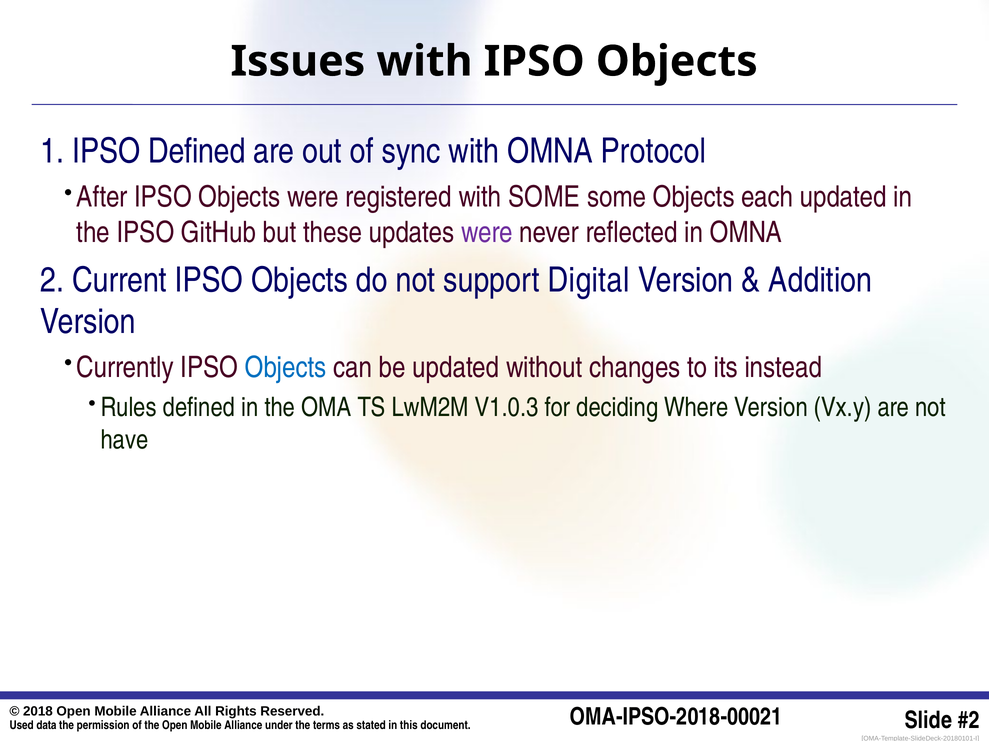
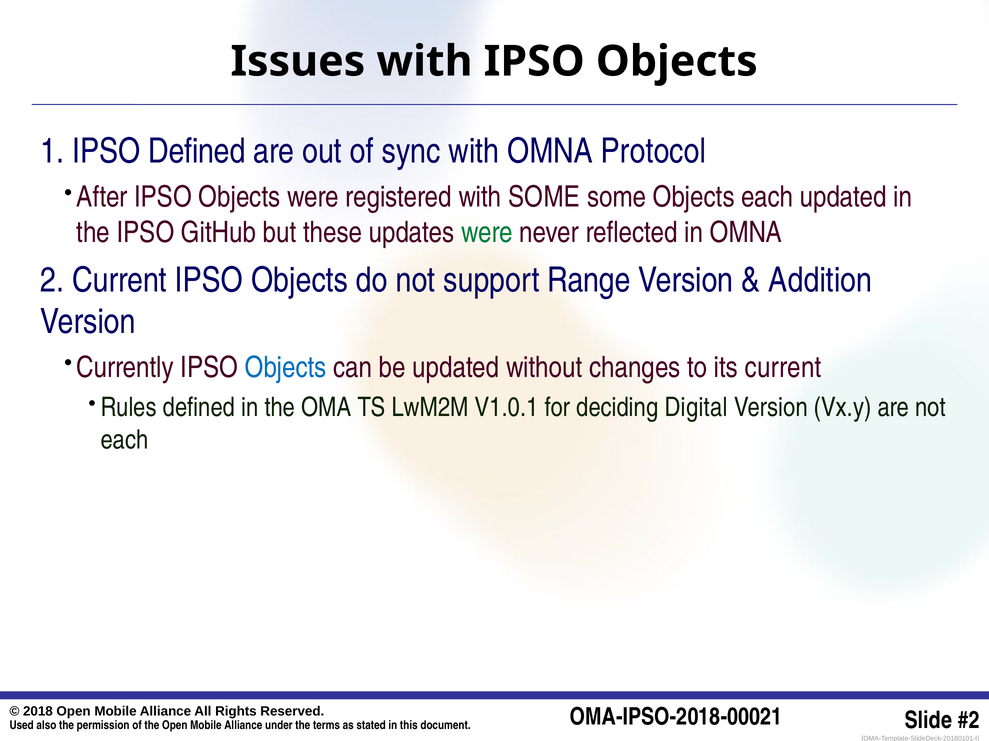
were at (487, 233) colour: purple -> green
Digital: Digital -> Range
its instead: instead -> current
V1.0.3: V1.0.3 -> V1.0.1
Where: Where -> Digital
have at (124, 440): have -> each
data: data -> also
